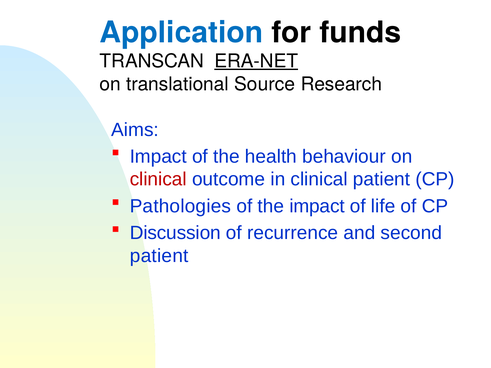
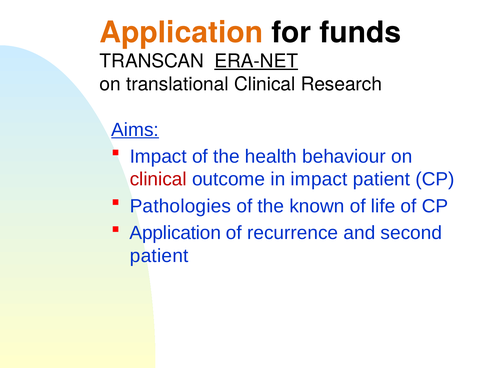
Application at (181, 32) colour: blue -> orange
translational Source: Source -> Clinical
Aims underline: none -> present
in clinical: clinical -> impact
the impact: impact -> known
Discussion at (175, 233): Discussion -> Application
